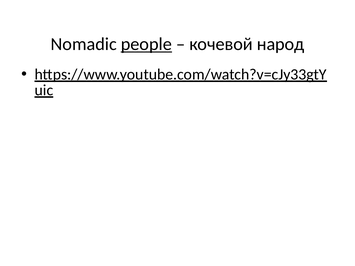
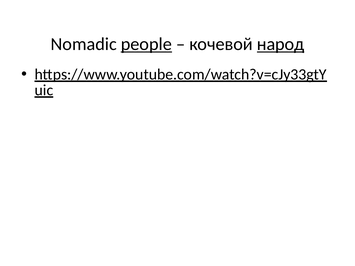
народ underline: none -> present
